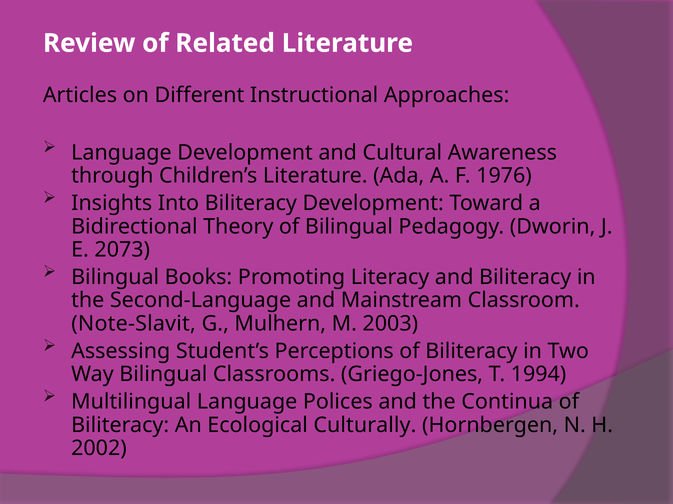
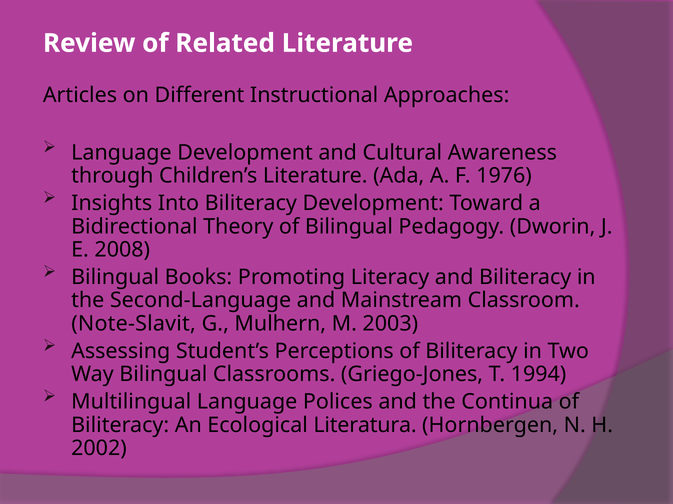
2073: 2073 -> 2008
Culturally: Culturally -> Literatura
